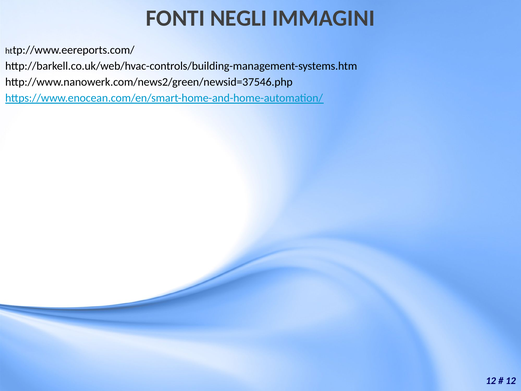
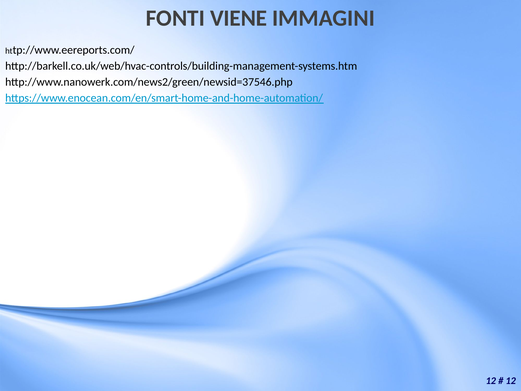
NEGLI: NEGLI -> VIENE
